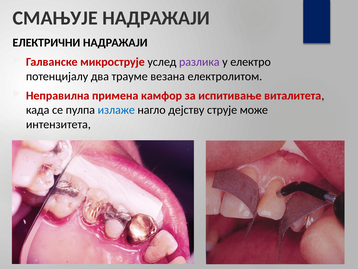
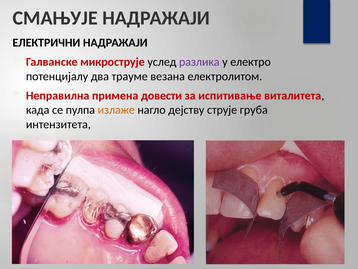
камфор: камфор -> довести
излаже colour: blue -> orange
може: може -> груба
